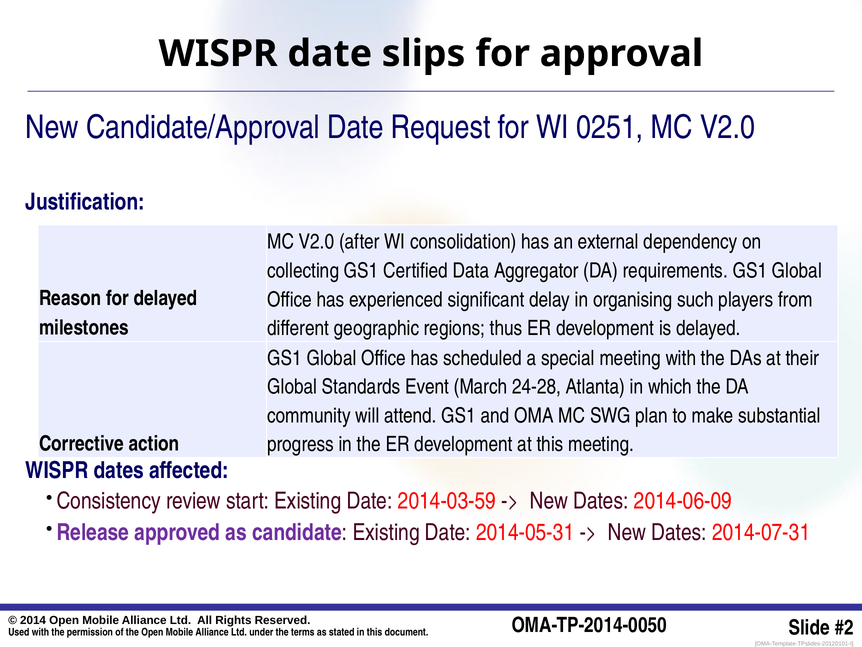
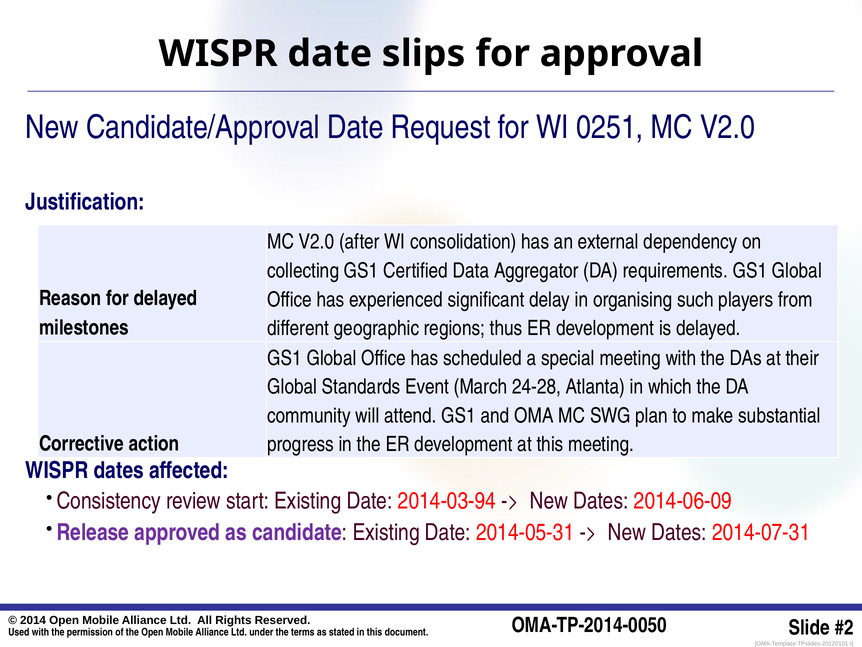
2014-03-59: 2014-03-59 -> 2014-03-94
